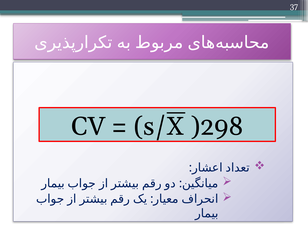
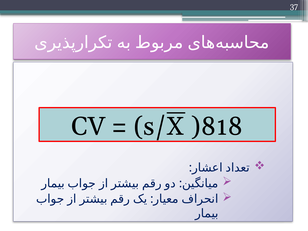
)298: )298 -> )818
